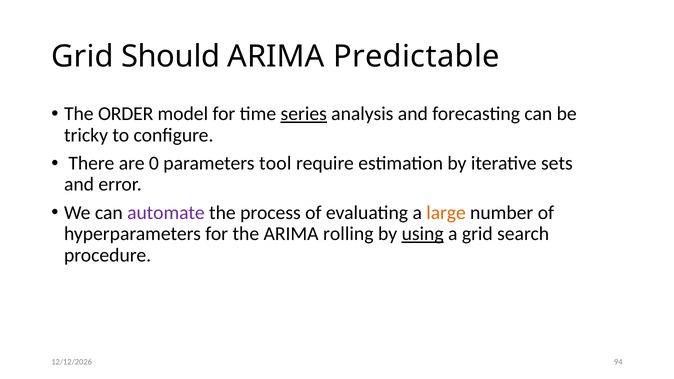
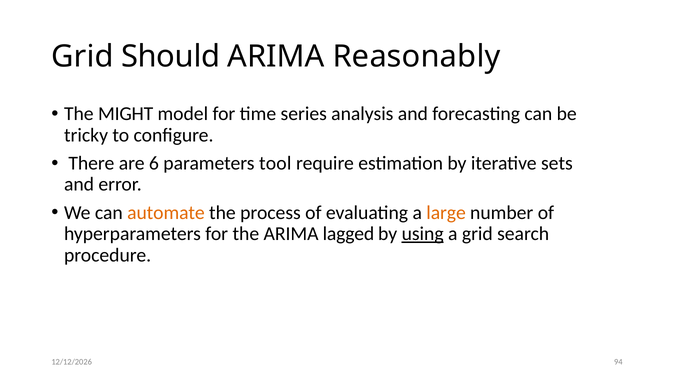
Predictable: Predictable -> Reasonably
ORDER: ORDER -> MIGHT
series underline: present -> none
0: 0 -> 6
automate colour: purple -> orange
rolling: rolling -> lagged
